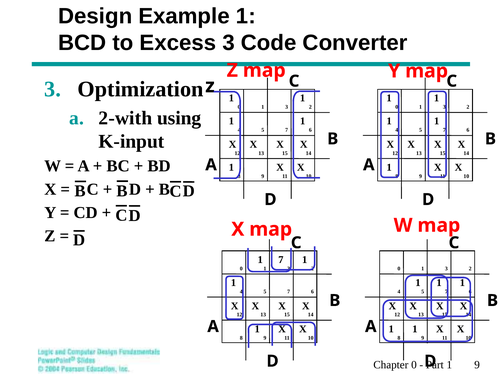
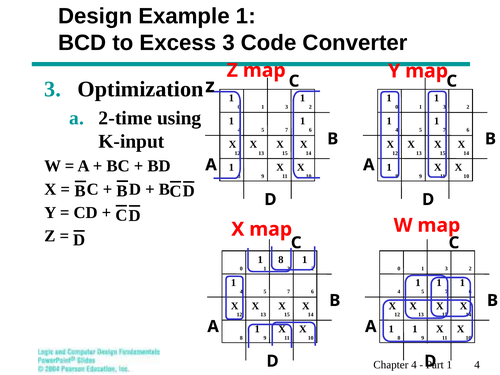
2-with: 2-with -> 2-time
1 7: 7 -> 8
Chapter 0: 0 -> 4
1 9: 9 -> 4
